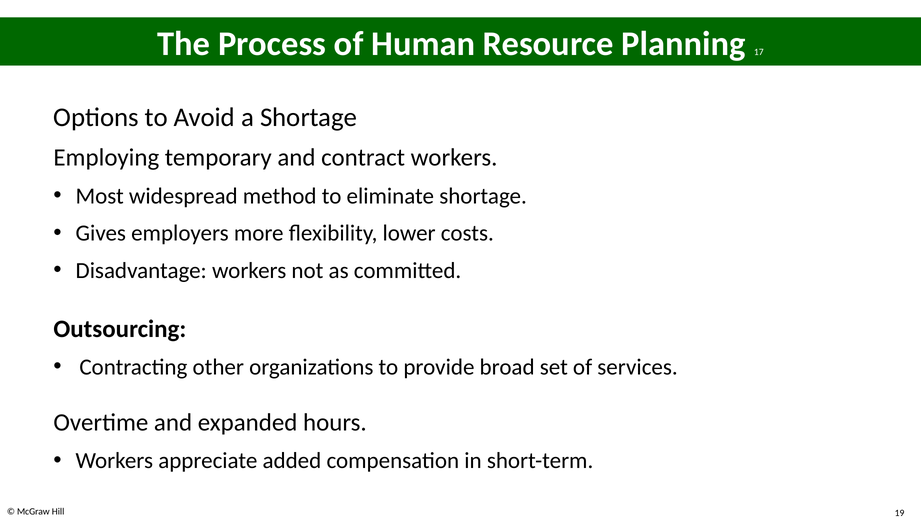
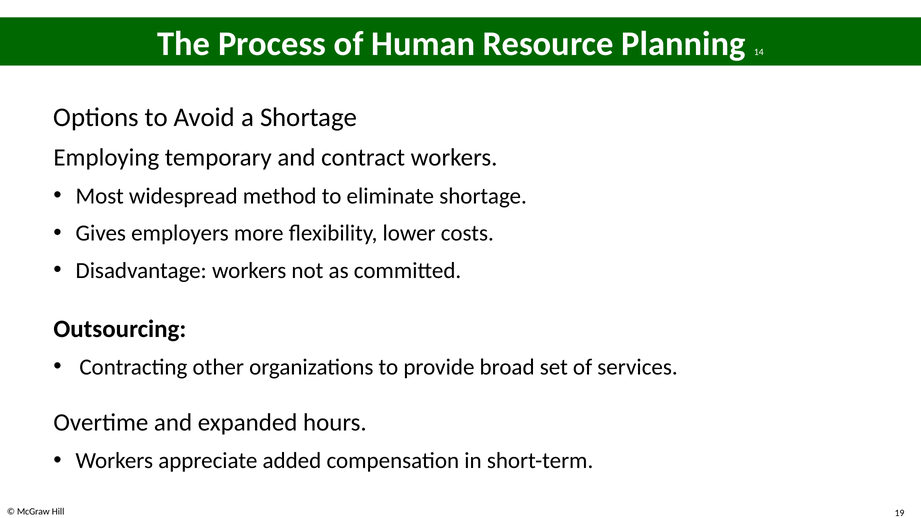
17: 17 -> 14
